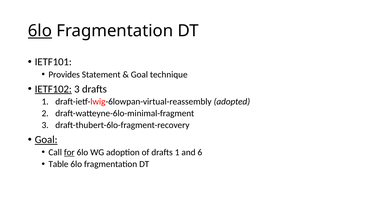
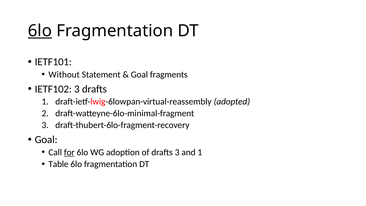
Provides: Provides -> Without
technique: technique -> fragments
IETF102 underline: present -> none
Goal at (46, 140) underline: present -> none
of drafts 1: 1 -> 3
and 6: 6 -> 1
